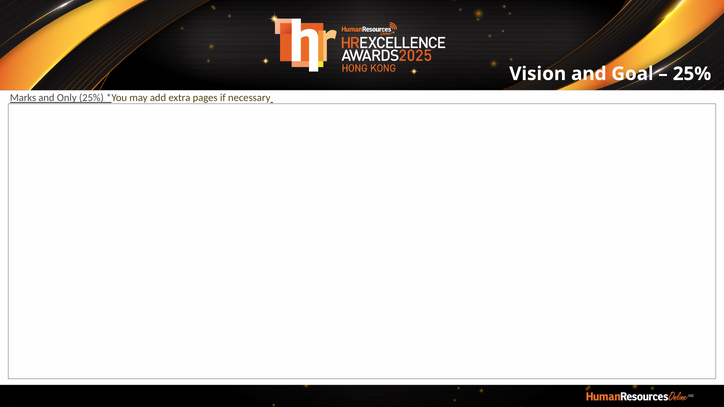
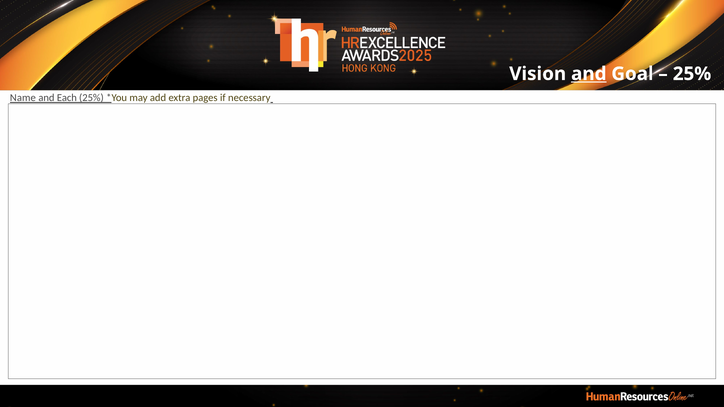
and at (589, 74) underline: none -> present
Marks: Marks -> Name
Only: Only -> Each
